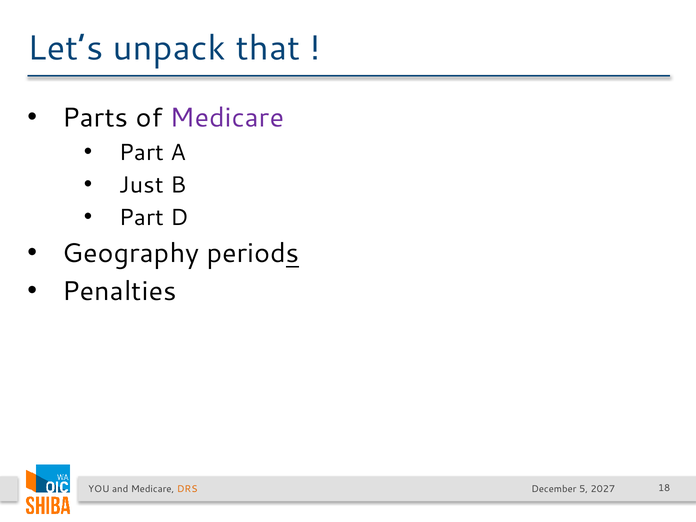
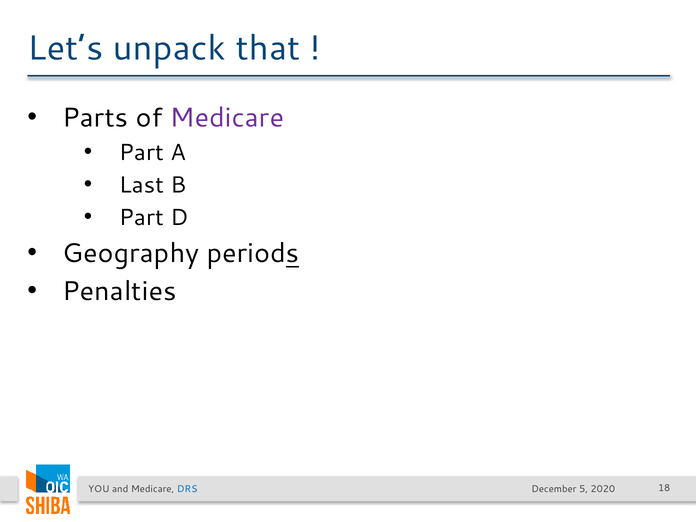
Just: Just -> Last
DRS colour: orange -> blue
2027: 2027 -> 2020
